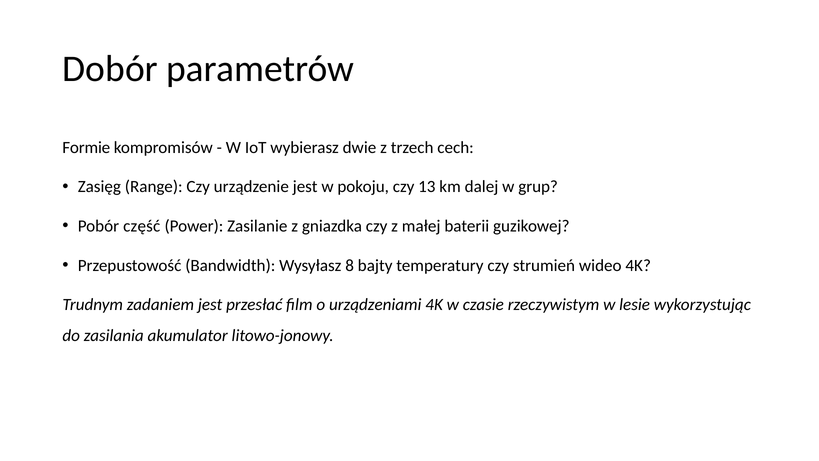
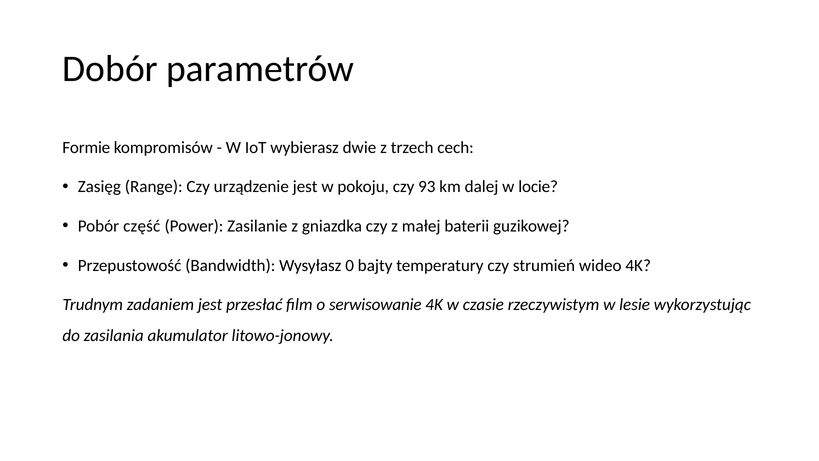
13: 13 -> 93
grup: grup -> locie
8: 8 -> 0
urządzeniami: urządzeniami -> serwisowanie
